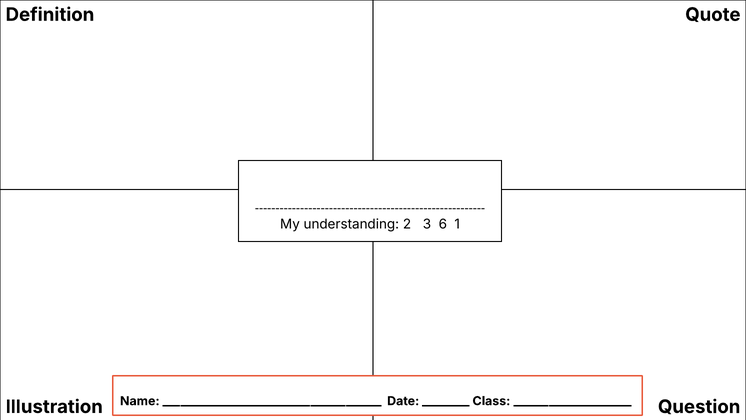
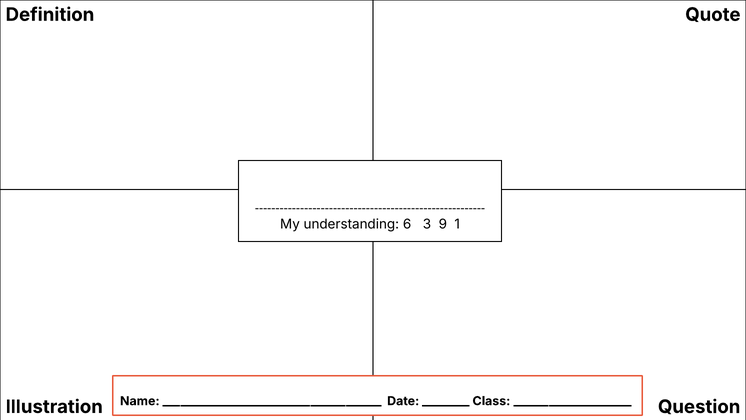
2: 2 -> 6
6: 6 -> 9
